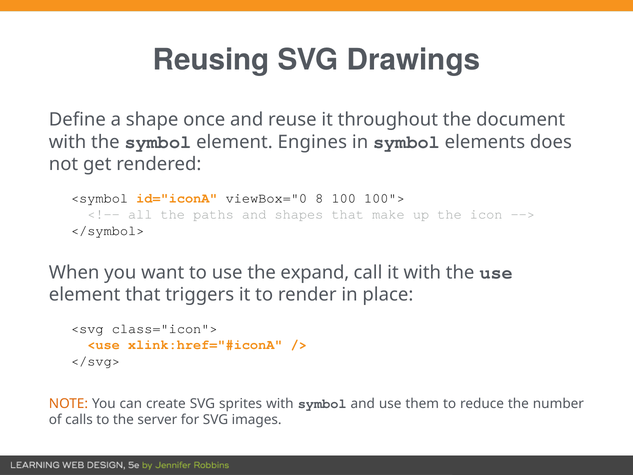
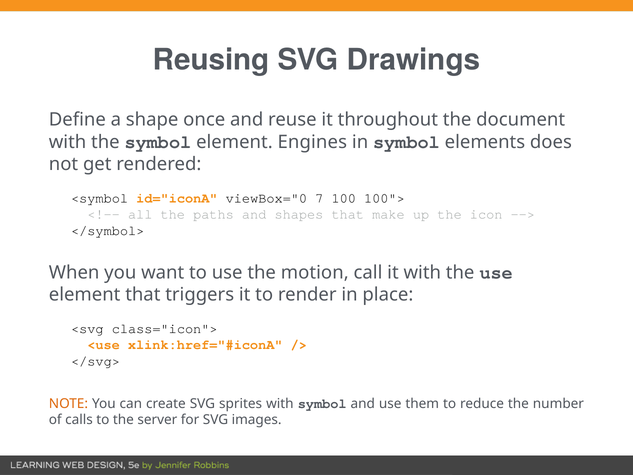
8: 8 -> 7
expand: expand -> motion
